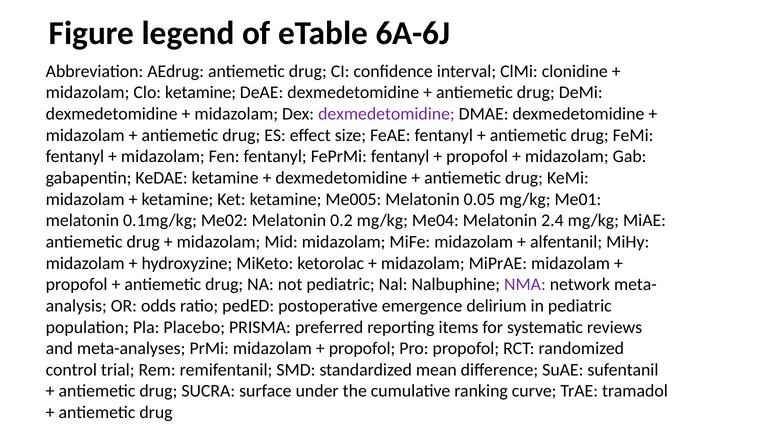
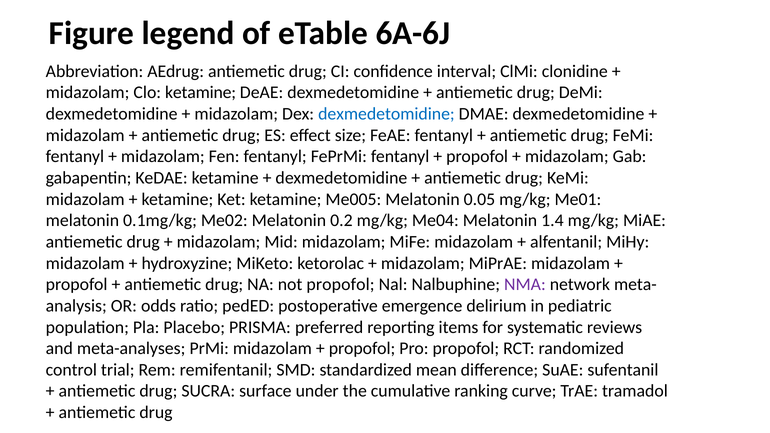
dexmedetomidine at (386, 114) colour: purple -> blue
2.4: 2.4 -> 1.4
not pediatric: pediatric -> propofol
